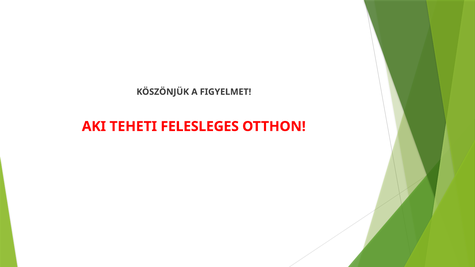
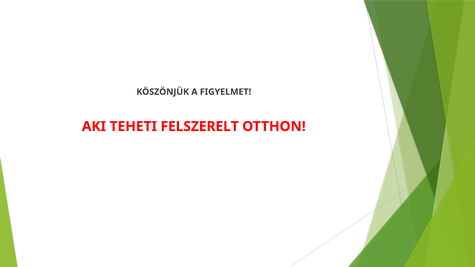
FELESLEGES: FELESLEGES -> FELSZERELT
